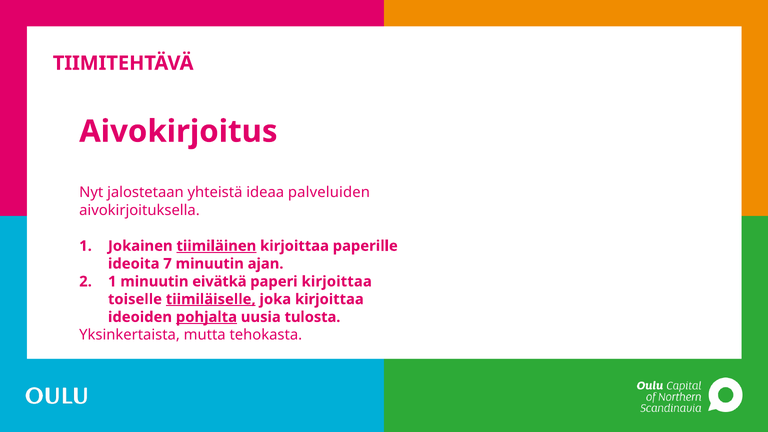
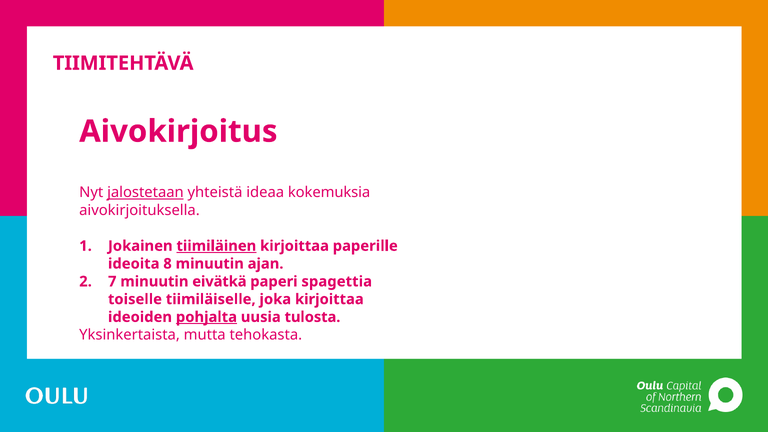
jalostetaan underline: none -> present
palveluiden: palveluiden -> kokemuksia
7: 7 -> 8
1 at (112, 282): 1 -> 7
paperi kirjoittaa: kirjoittaa -> spagettia
tiimiläiselle underline: present -> none
